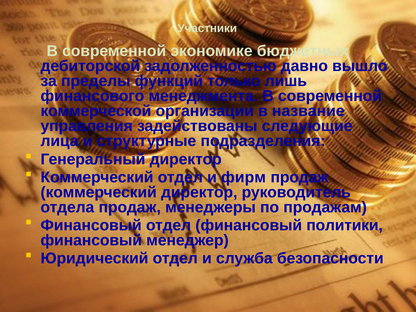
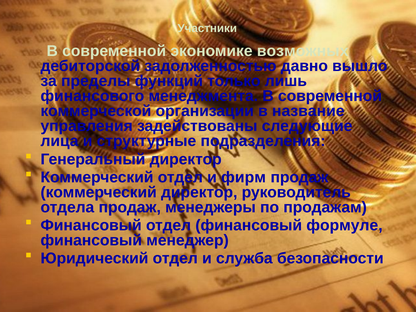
бюджетных: бюджетных -> возможных
политики: политики -> формуле
